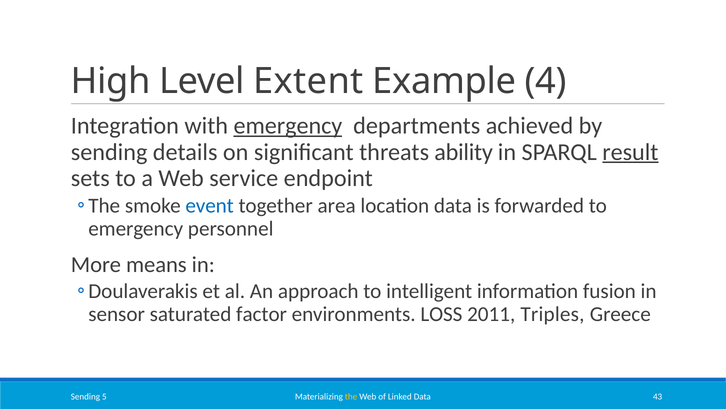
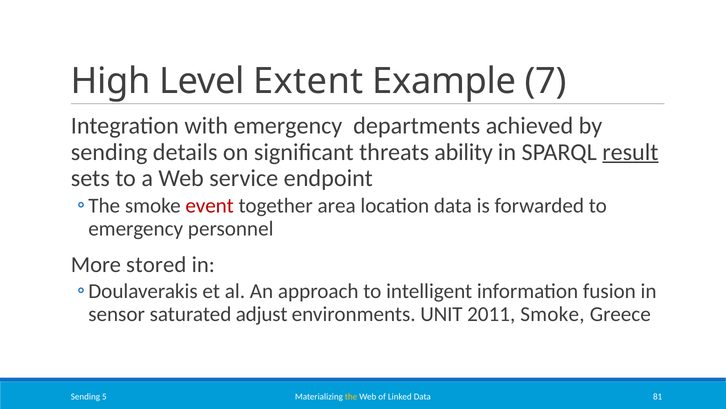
4: 4 -> 7
emergency at (288, 126) underline: present -> none
event colour: blue -> red
means: means -> stored
factor: factor -> adjust
LOSS: LOSS -> UNIT
2011 Triples: Triples -> Smoke
43: 43 -> 81
